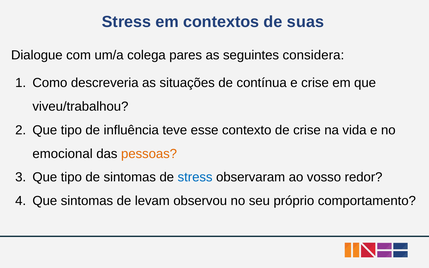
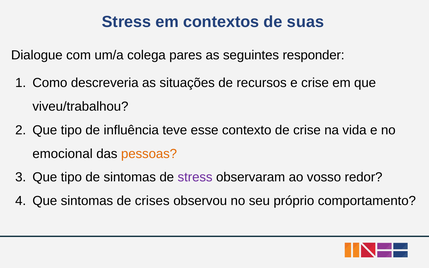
considera: considera -> responder
contínua: contínua -> recursos
stress at (195, 177) colour: blue -> purple
levam: levam -> crises
